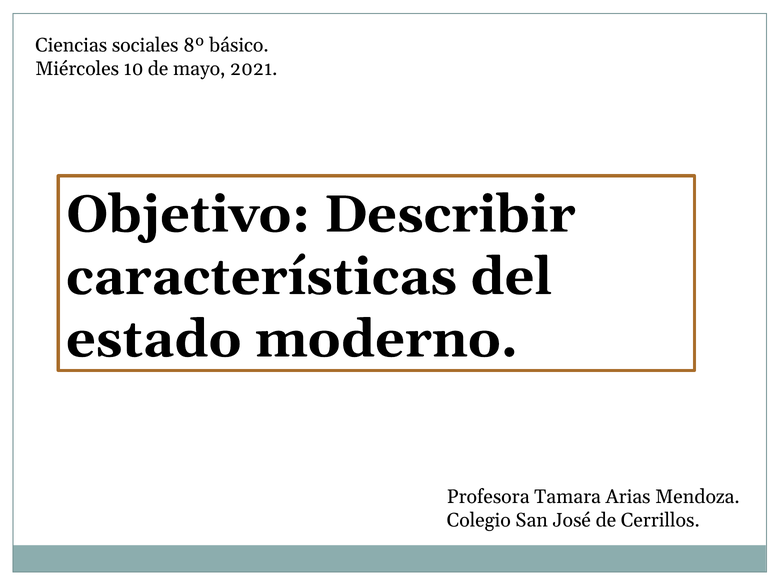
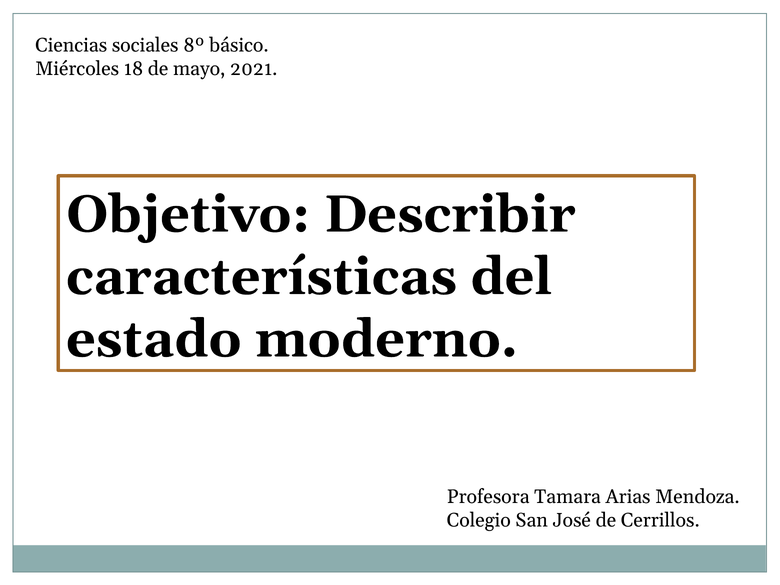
10: 10 -> 18
